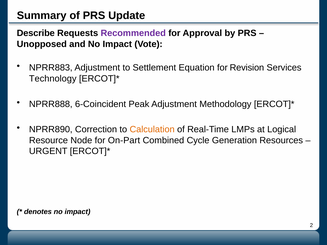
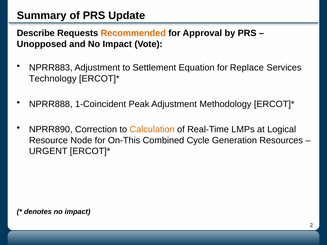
Recommended colour: purple -> orange
Revision: Revision -> Replace
6-Coincident: 6-Coincident -> 1-Coincident
On-Part: On-Part -> On-This
